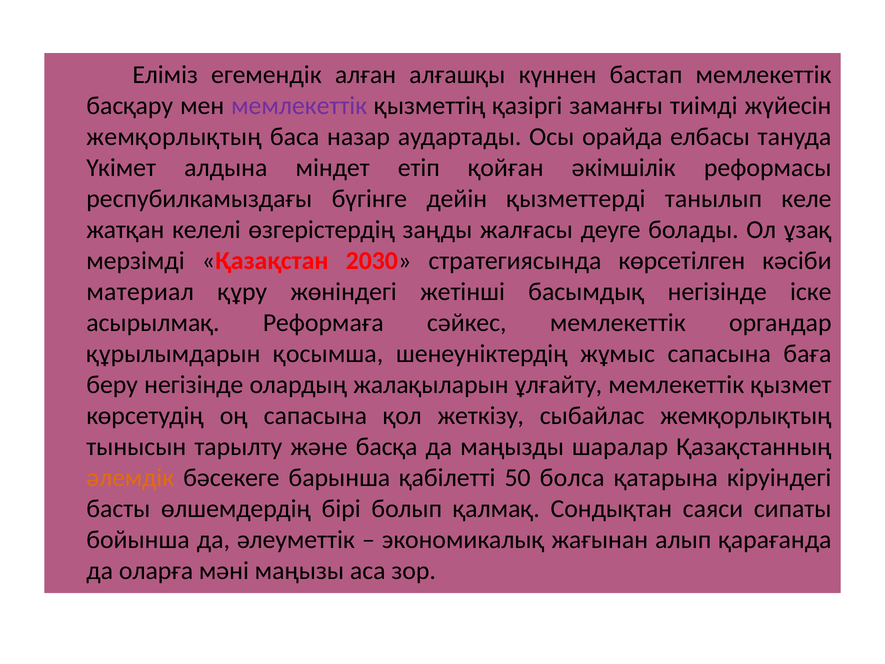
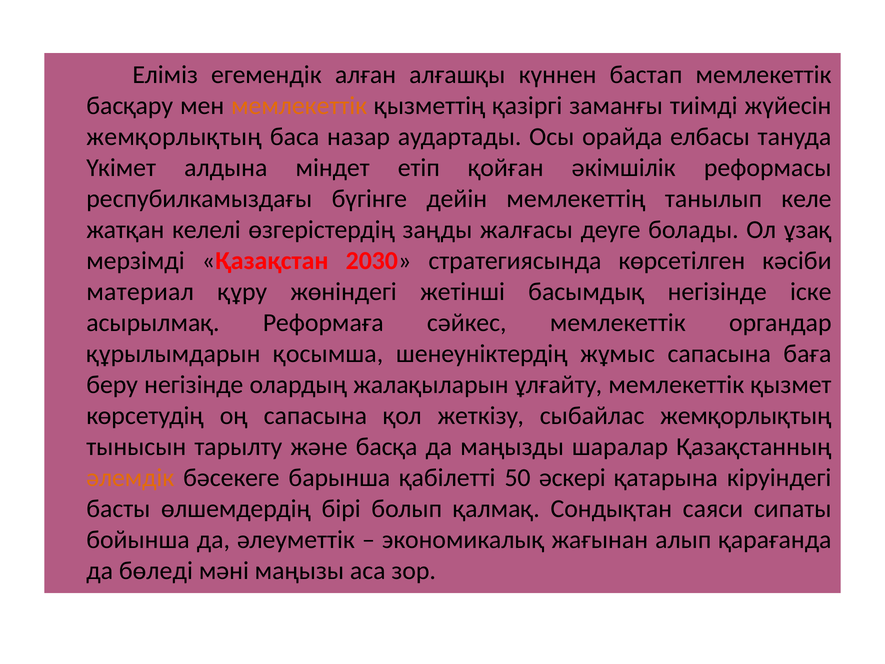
мемлекеттік at (299, 106) colour: purple -> orange
қызметтерді: қызметтерді -> мемлекеттің
болса: болса -> әскері
оларға: оларға -> бөледі
